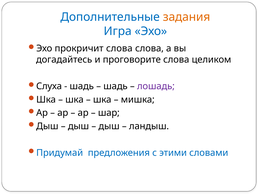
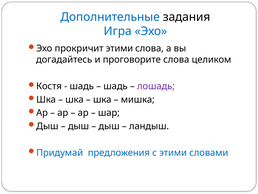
задания colour: orange -> black
прокричит слова: слова -> этими
Слуха: Слуха -> Костя
